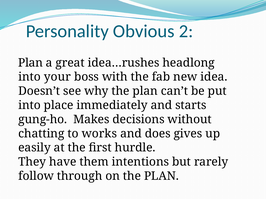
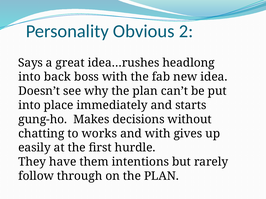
Plan at (31, 63): Plan -> Says
your: your -> back
and does: does -> with
